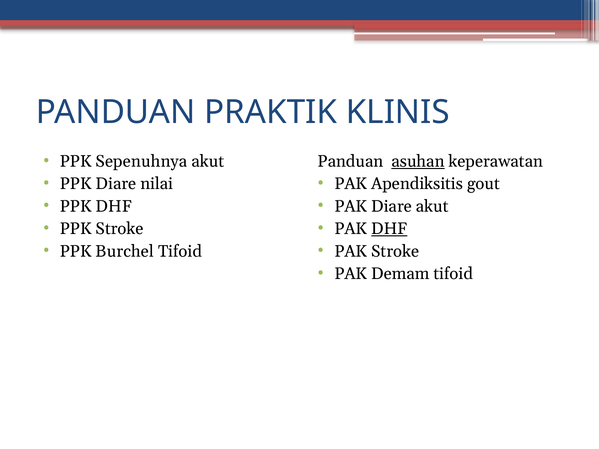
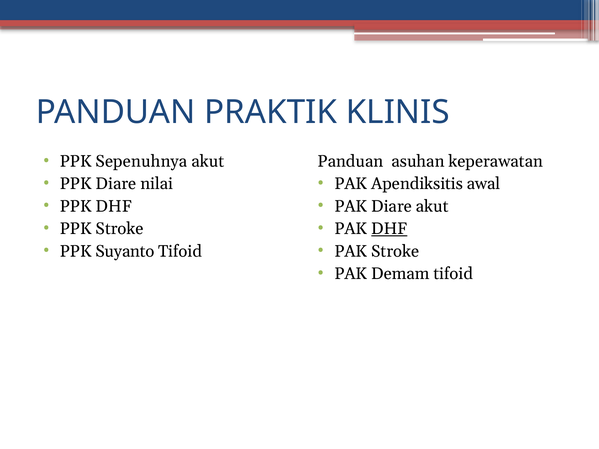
asuhan underline: present -> none
gout: gout -> awal
Burchel: Burchel -> Suyanto
